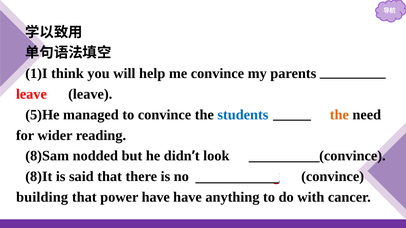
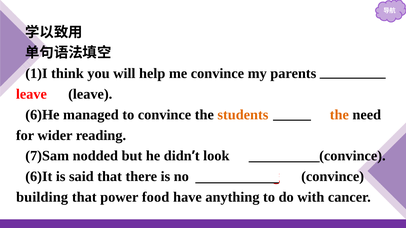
5)He: 5)He -> 6)He
students colour: blue -> orange
8)Sam: 8)Sam -> 7)Sam
8)It: 8)It -> 6)It
power have: have -> food
